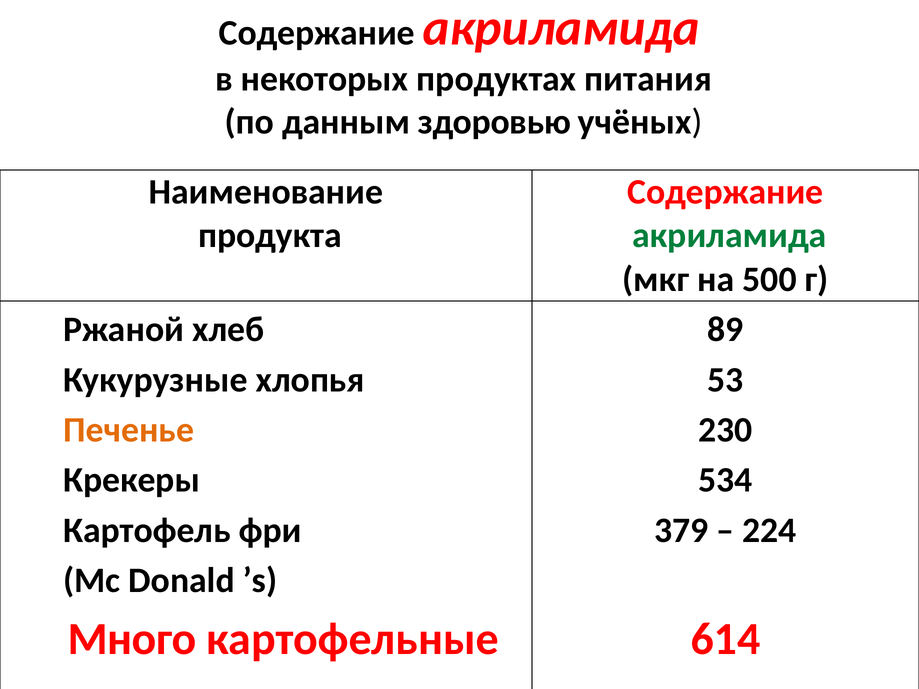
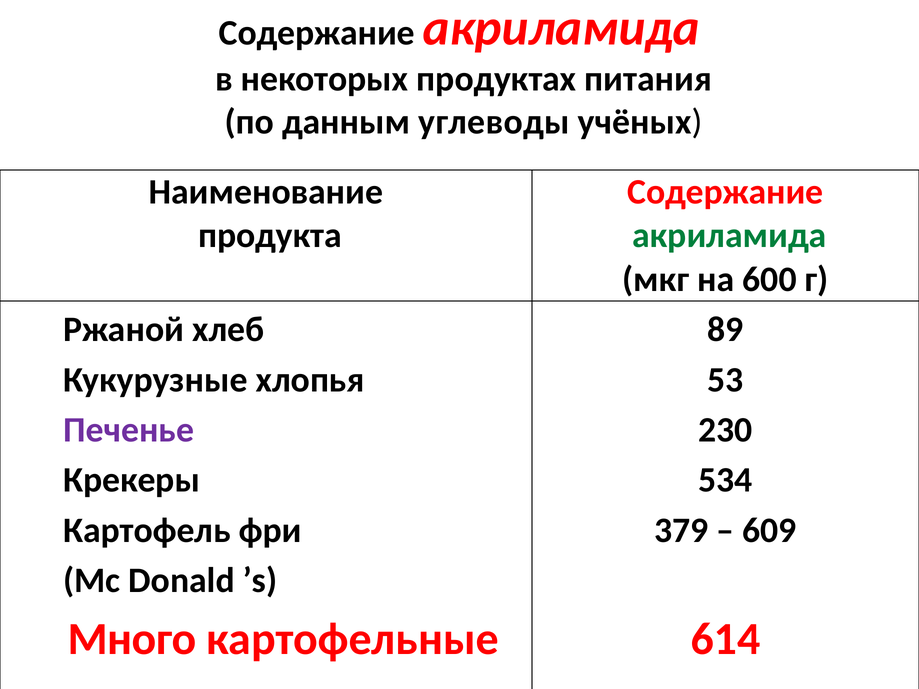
здоровью: здоровью -> углеводы
500: 500 -> 600
Печенье colour: orange -> purple
224: 224 -> 609
